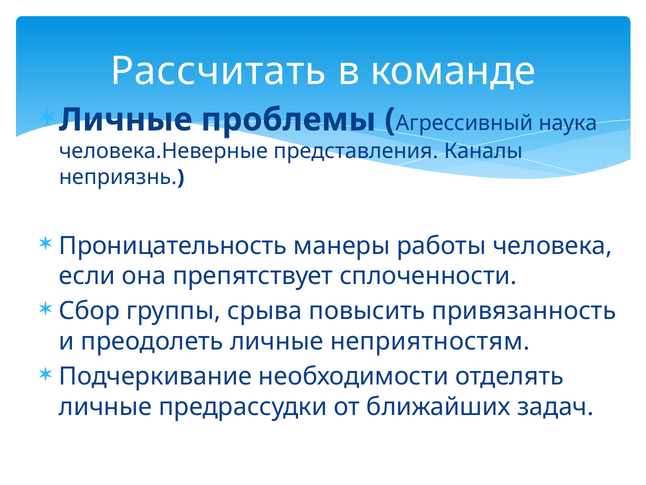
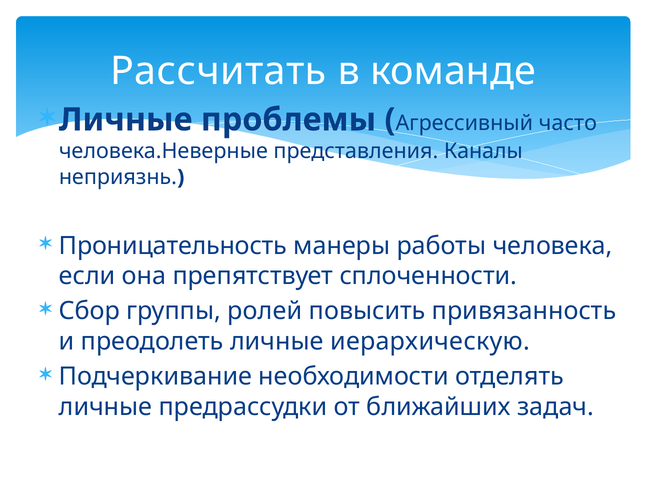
наука: наука -> часто
срыва: срыва -> ролей
неприятностям: неприятностям -> иерархическую
